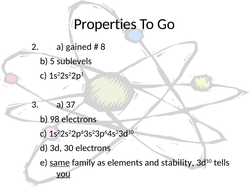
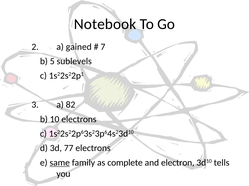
Properties: Properties -> Notebook
8: 8 -> 7
37: 37 -> 82
98: 98 -> 10
30: 30 -> 77
elements: elements -> complete
stability: stability -> electron
you underline: present -> none
